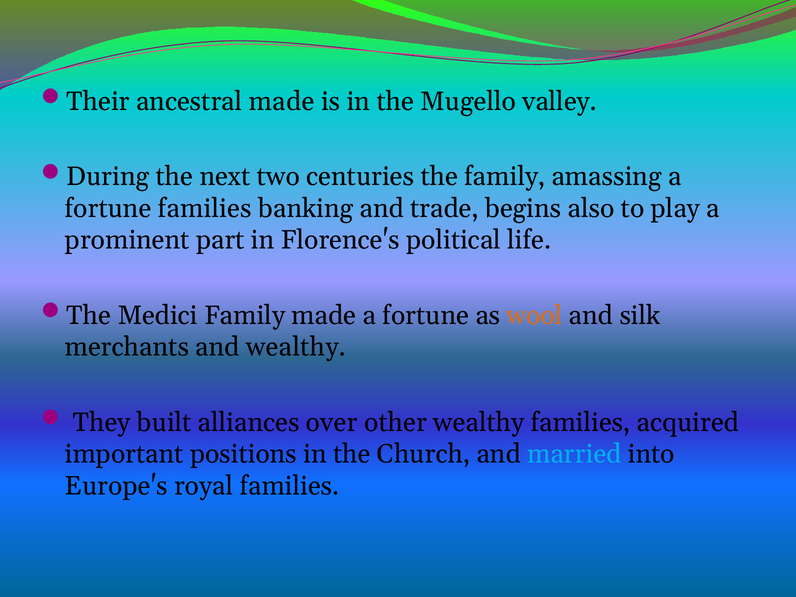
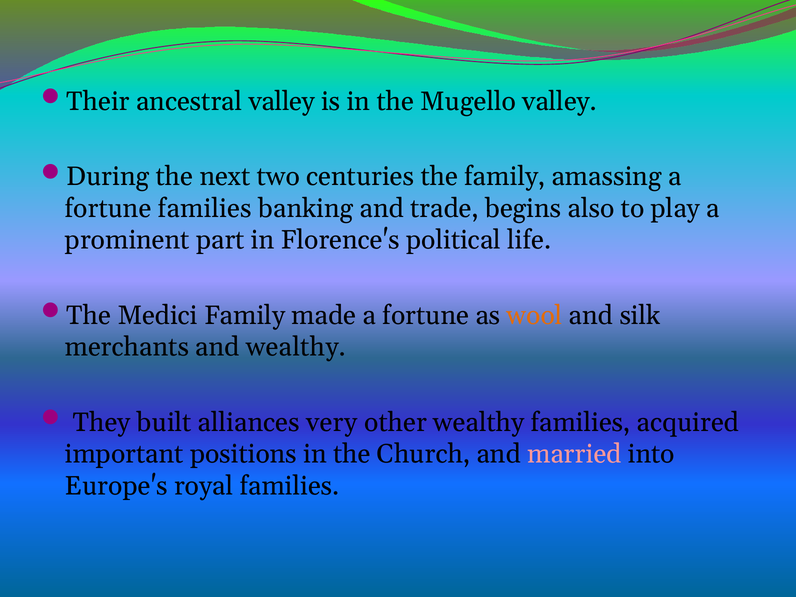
ancestral made: made -> valley
over: over -> very
married colour: light blue -> pink
